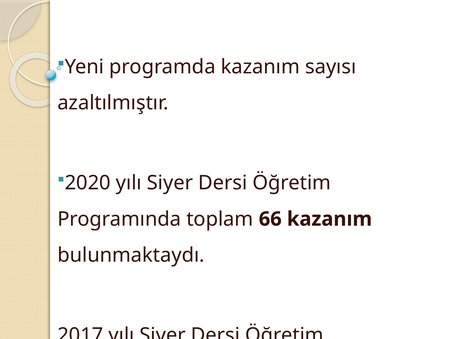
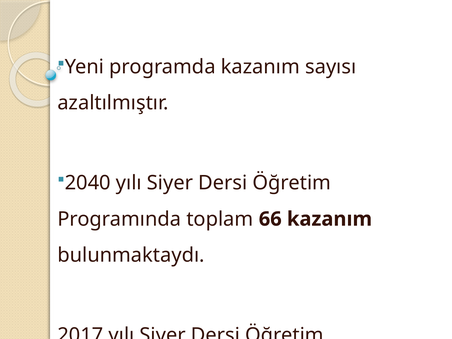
2020: 2020 -> 2040
